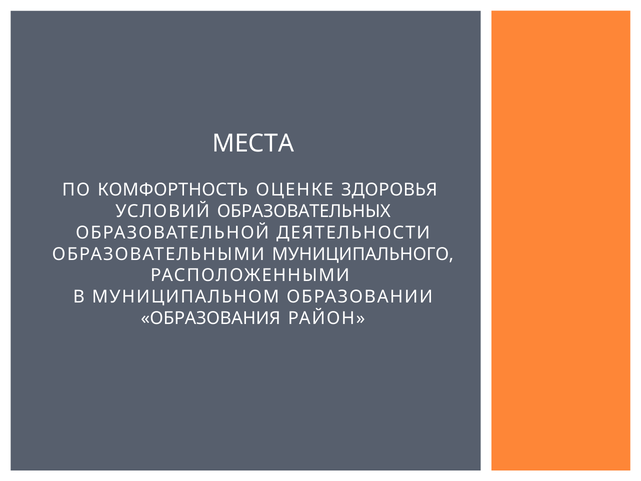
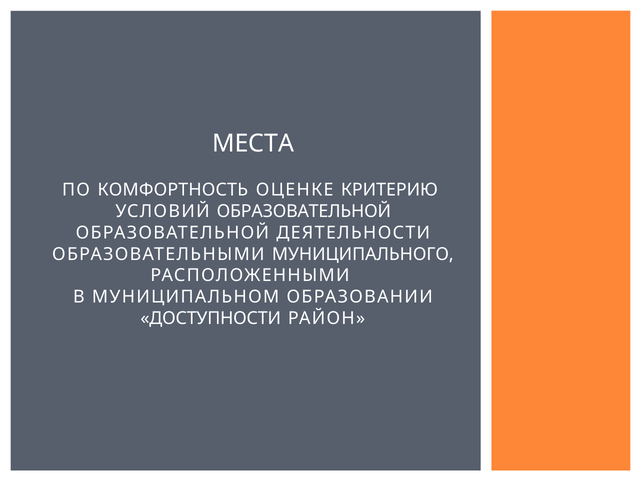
ЗДОРОВЬЯ: ЗДОРОВЬЯ -> КРИТЕРИЮ
УСЛОВИЙ ОБРАЗОВАТЕЛЬНЫХ: ОБРАЗОВАТЕЛЬНЫХ -> ОБРАЗОВАТЕЛЬНОЙ
ОБРАЗОВАНИЯ: ОБРАЗОВАНИЯ -> ДОСТУПНОСТИ
